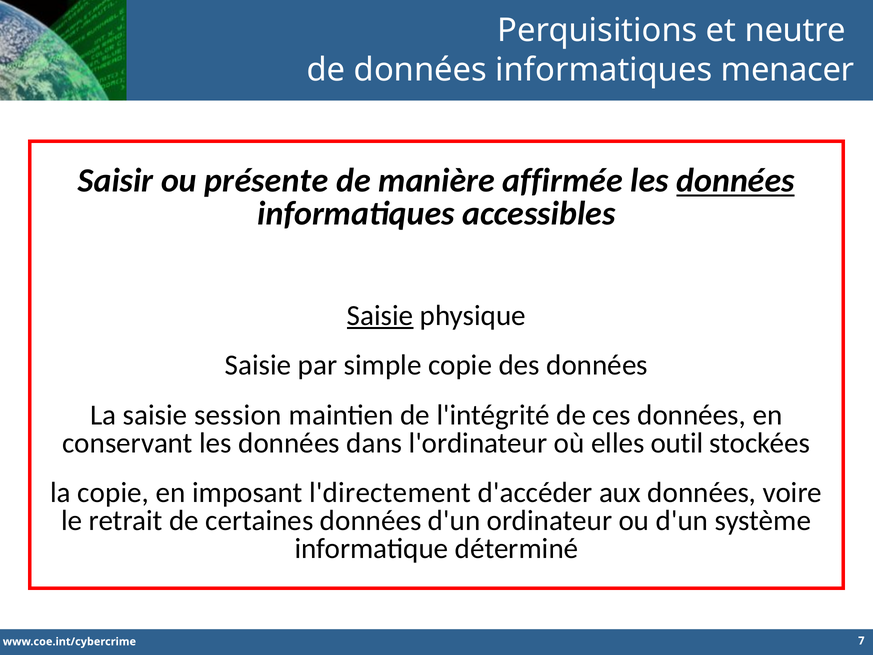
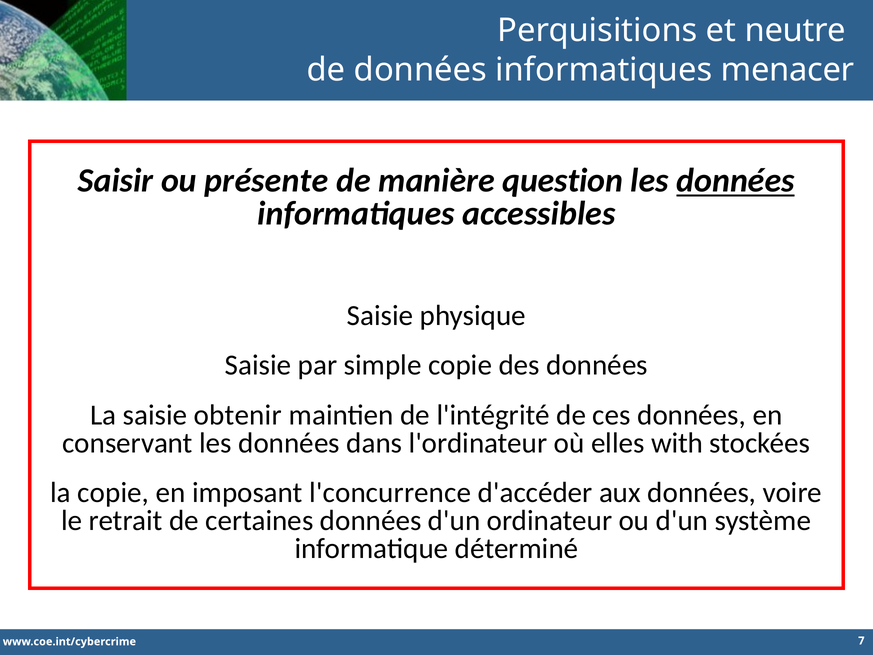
affirmée: affirmée -> question
Saisie at (380, 315) underline: present -> none
session: session -> obtenir
outil: outil -> with
l'directement: l'directement -> l'concurrence
